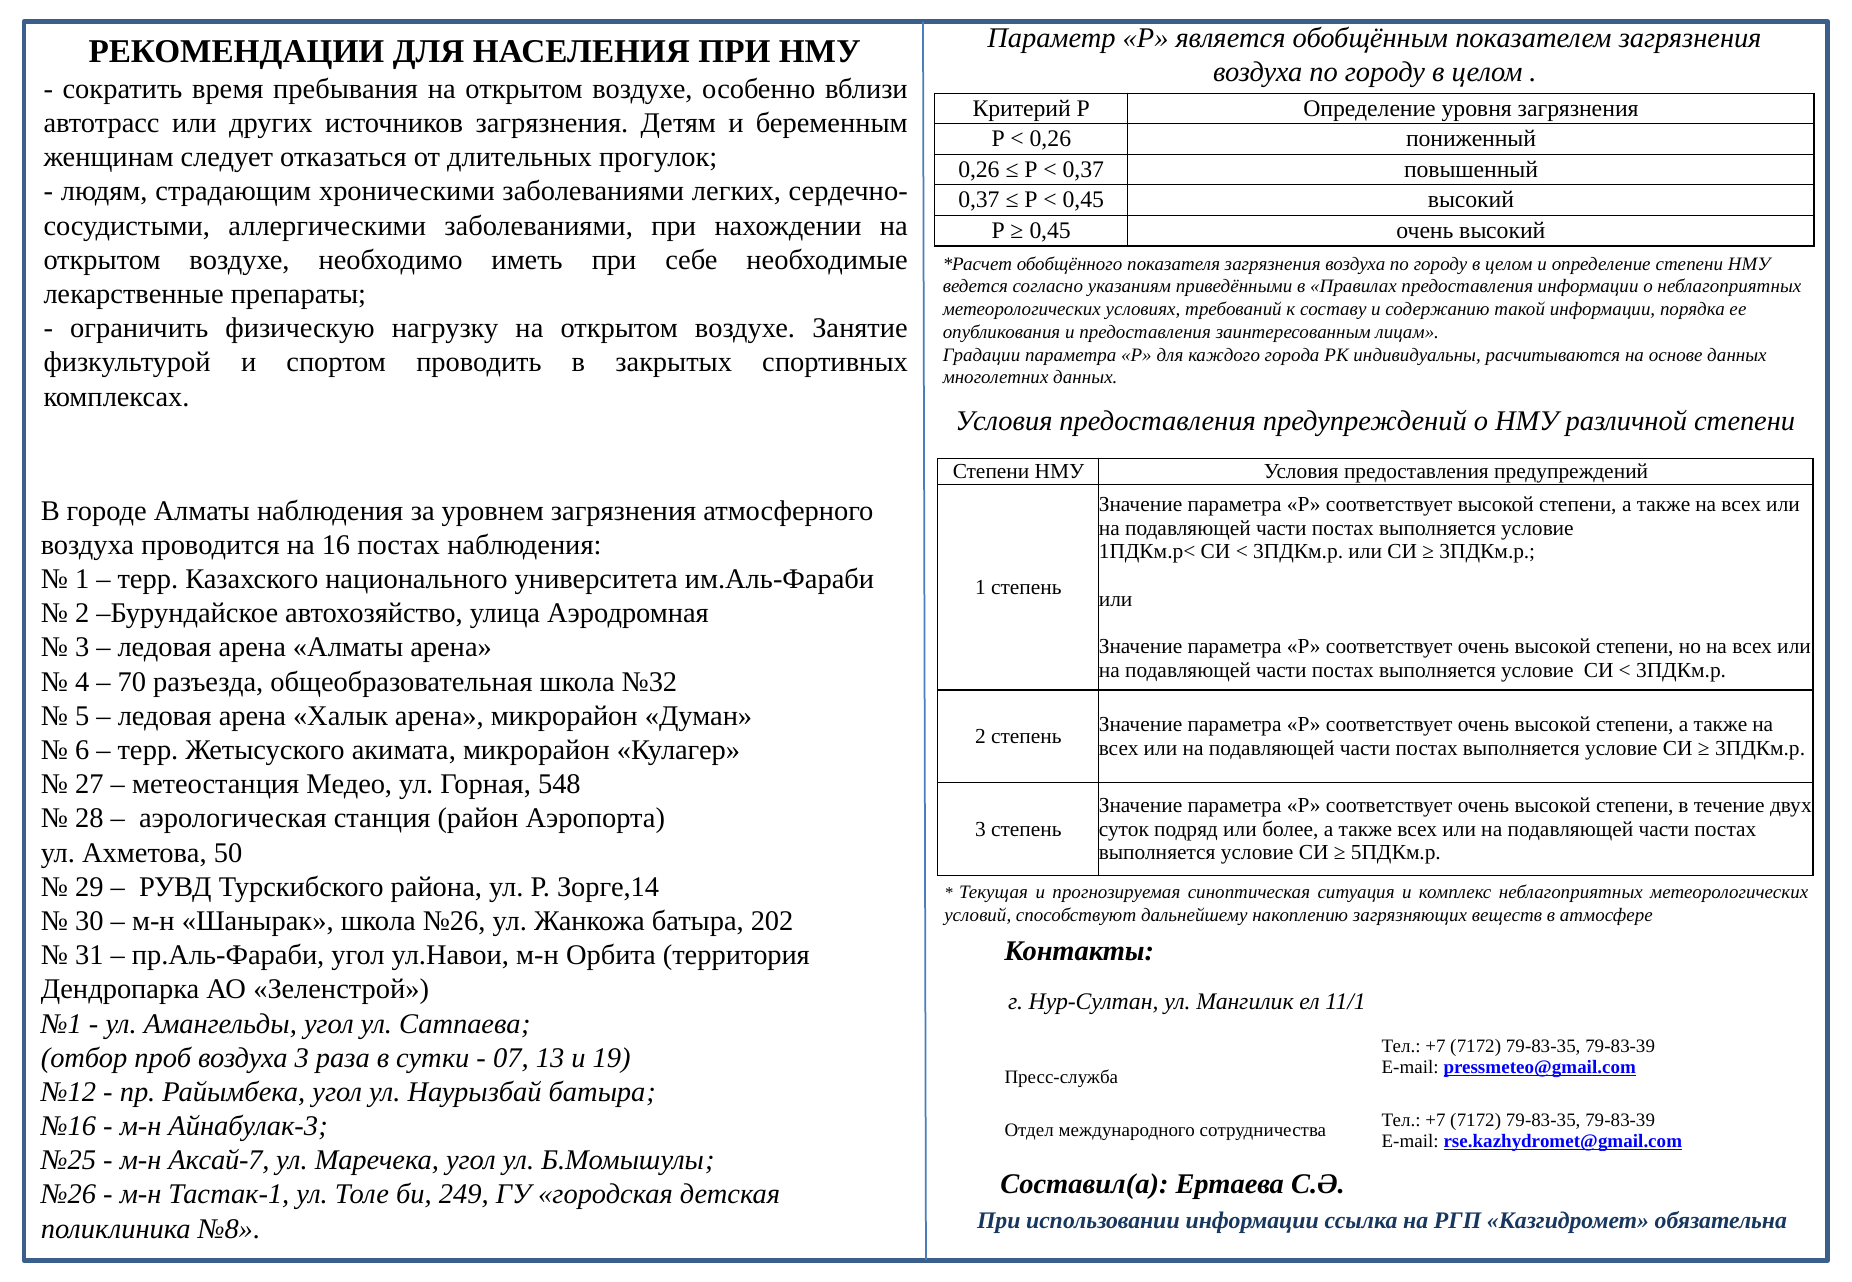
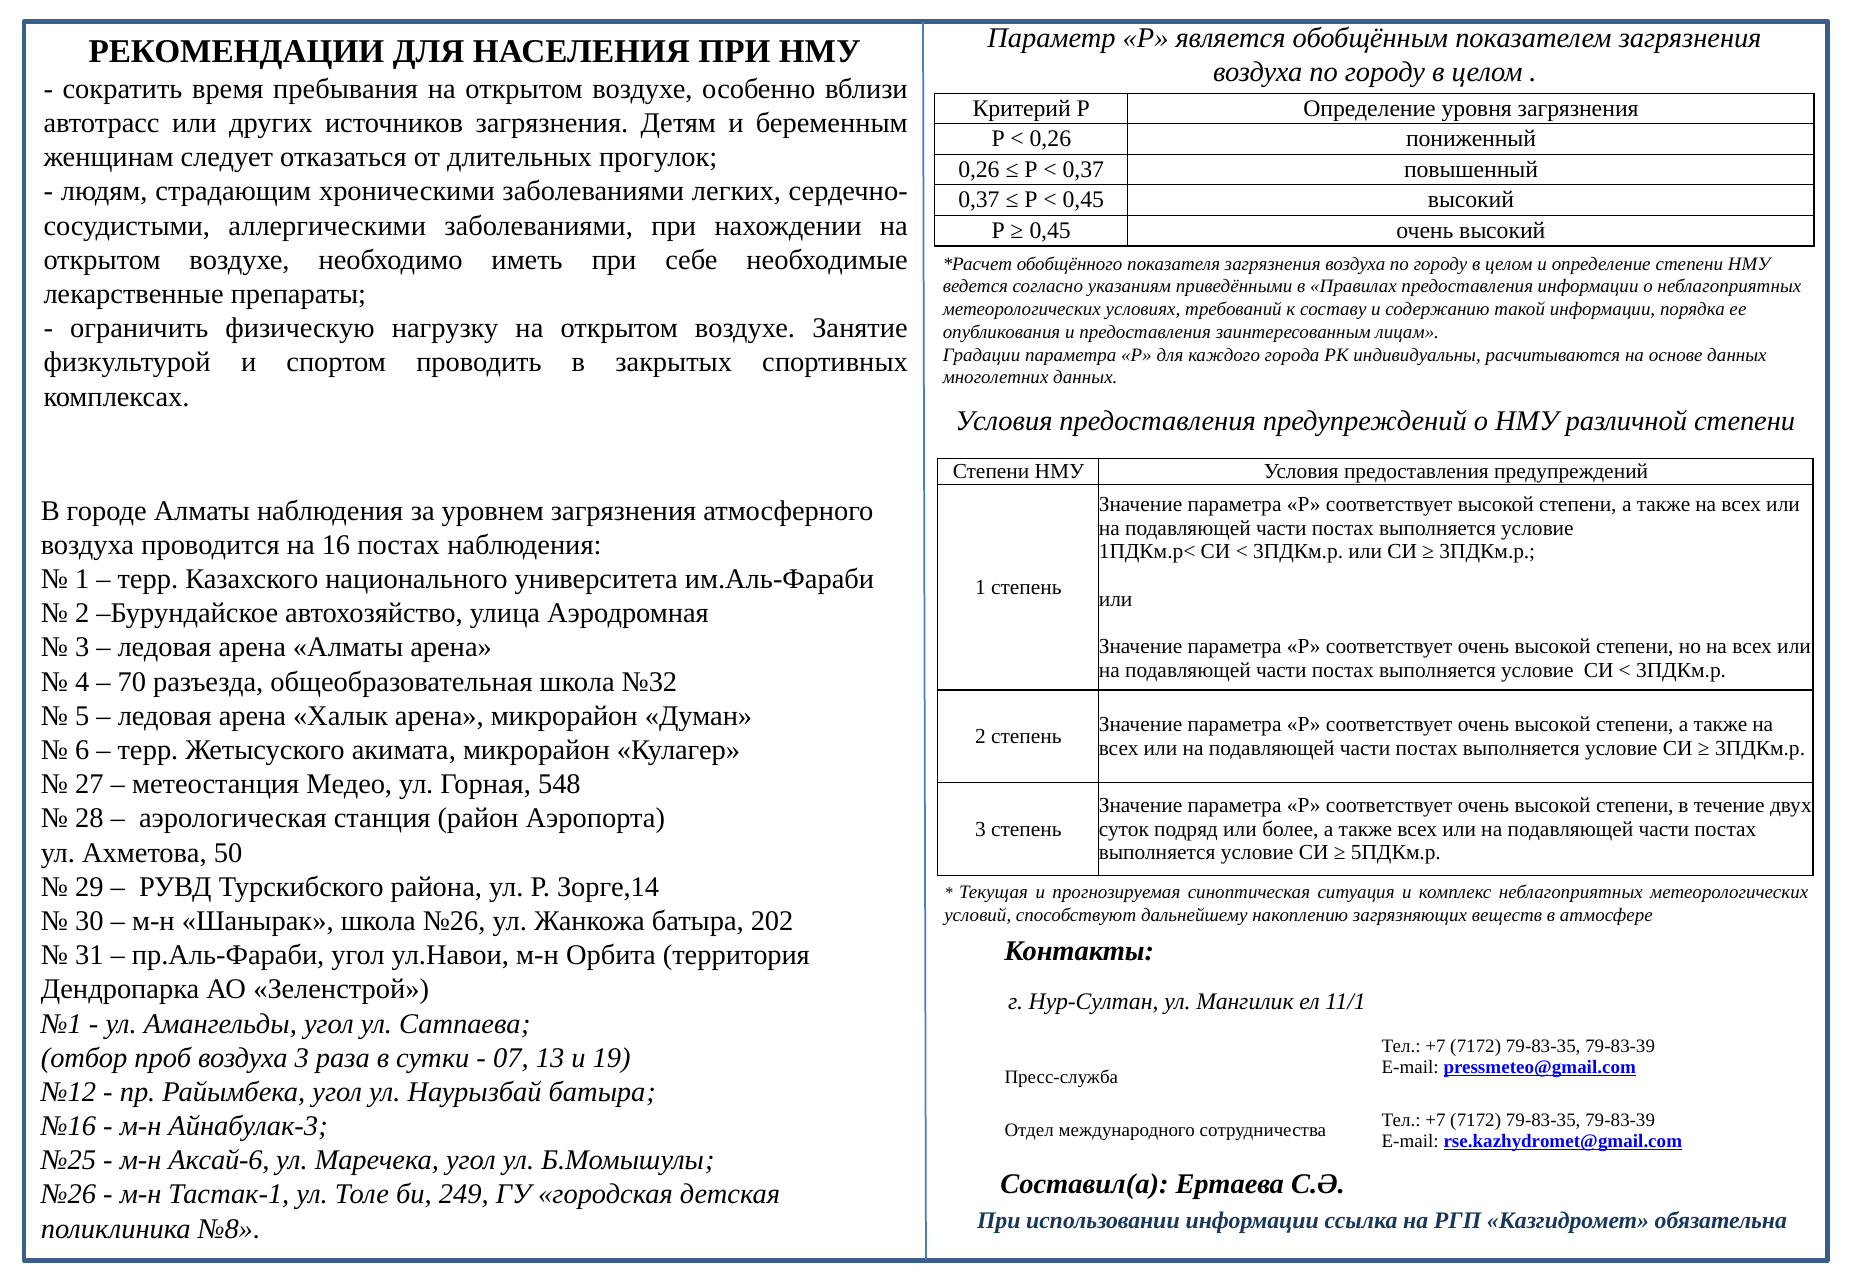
Аксай-7: Аксай-7 -> Аксай-6
